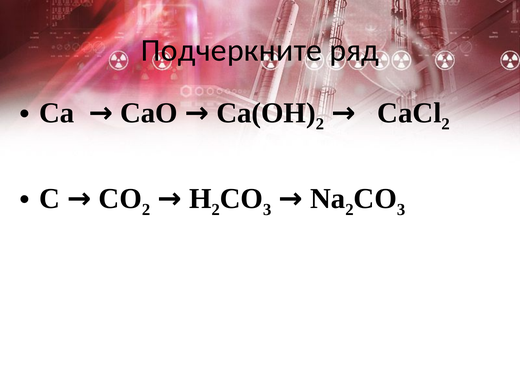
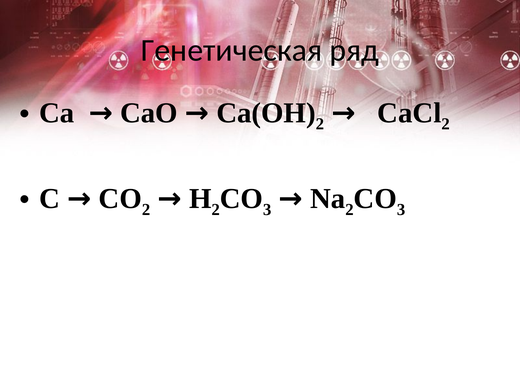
Подчеркните: Подчеркните -> Генетическая
